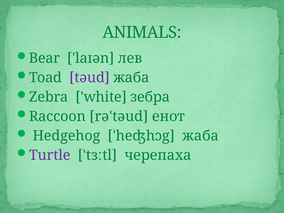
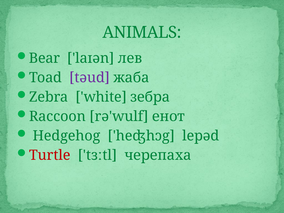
rə'təud: rə'təud -> rə'wulf
heʤhɔg жаба: жаба -> lepəd
Turtle colour: purple -> red
